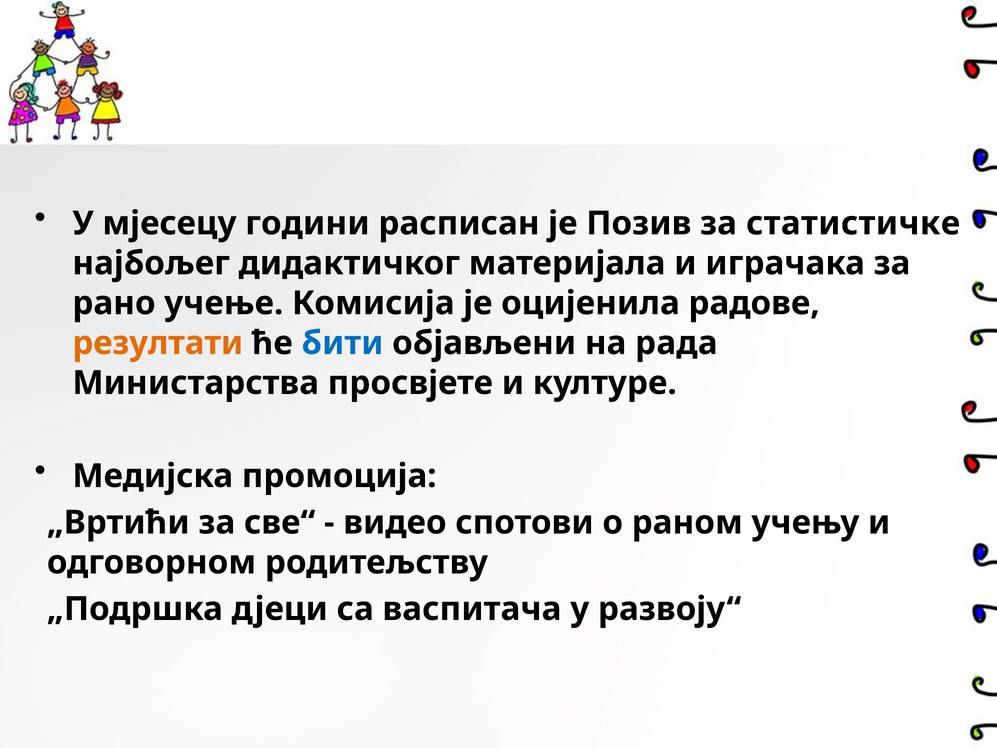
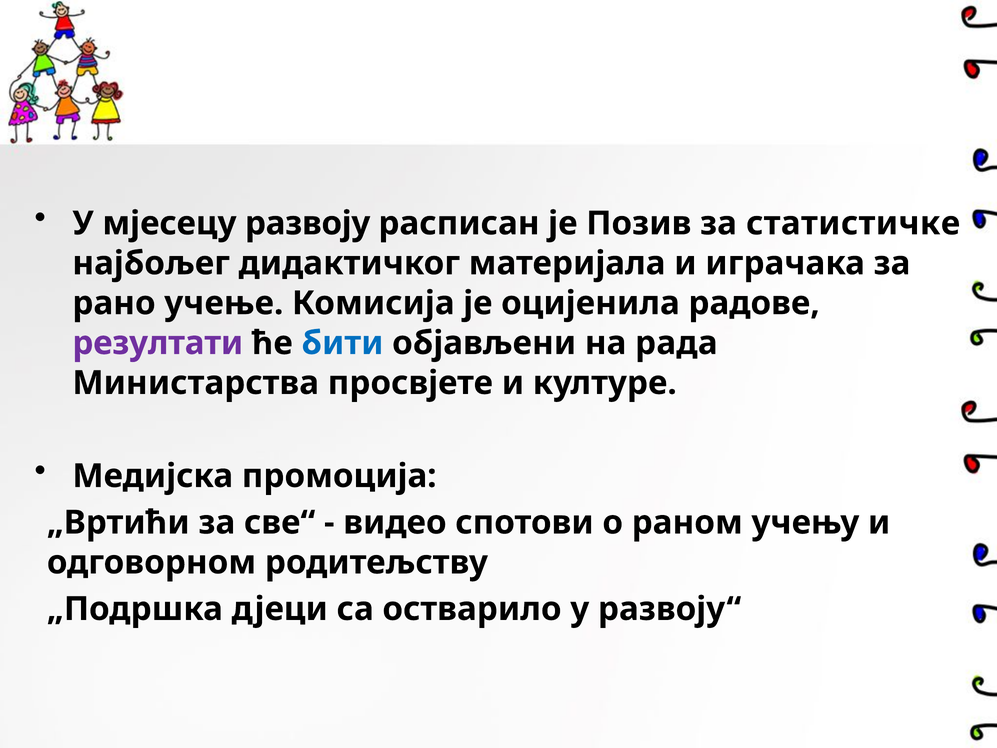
години: години -> развоју
резултати colour: orange -> purple
васпитача: васпитача -> остварило
